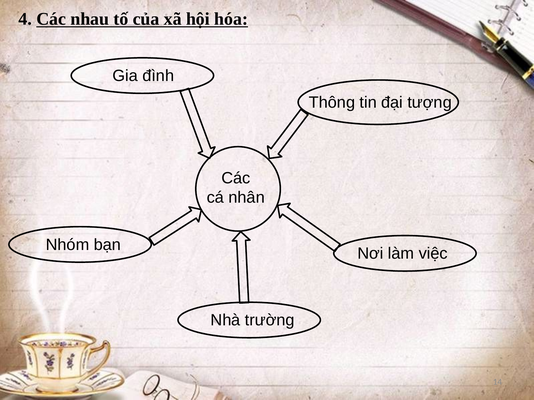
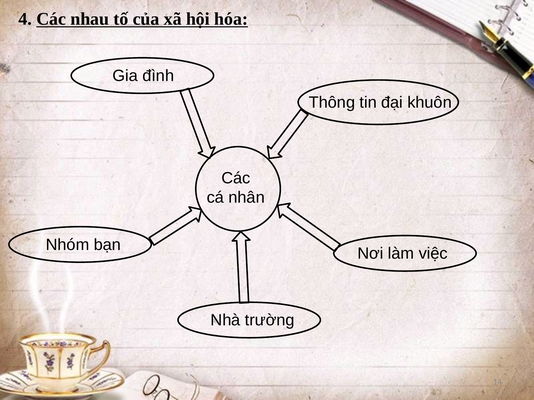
tượng: tượng -> khuôn
